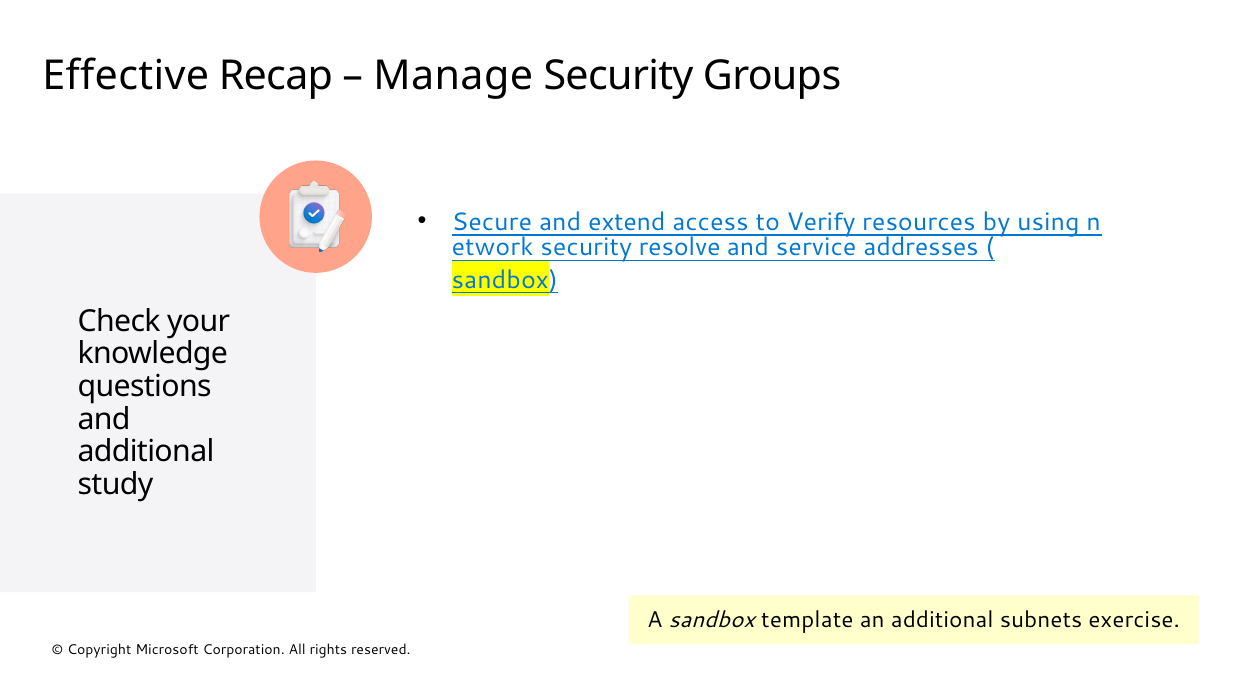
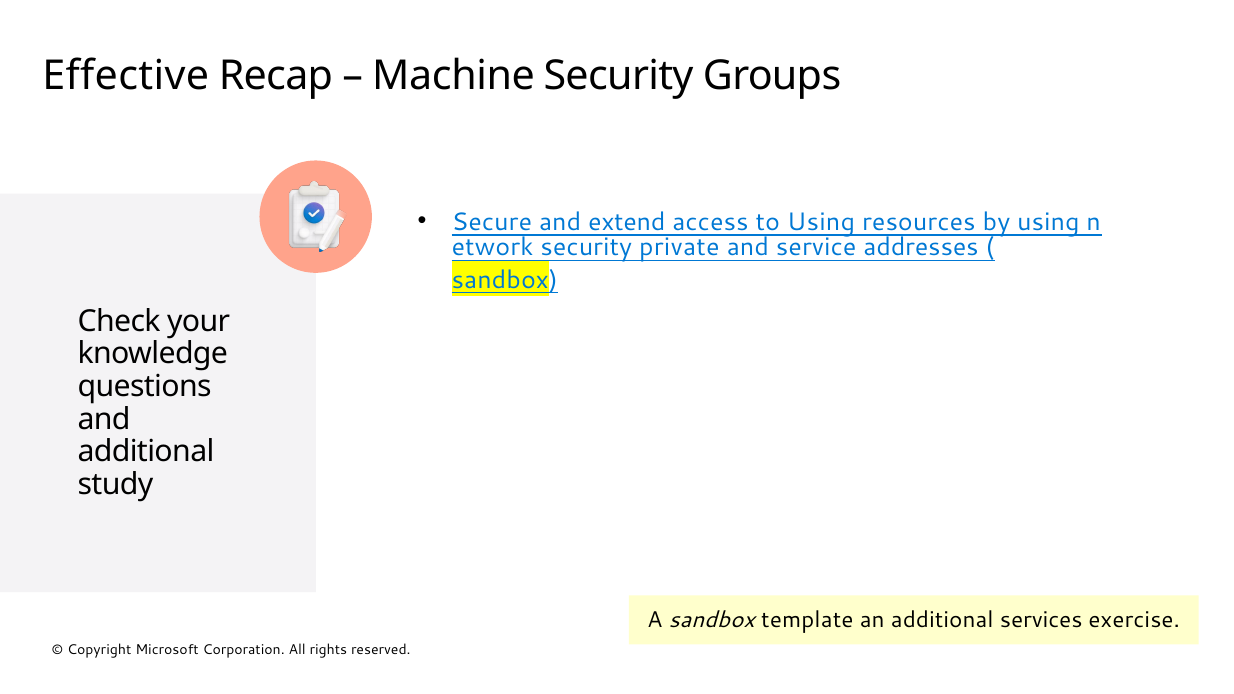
Manage: Manage -> Machine
to Verify: Verify -> Using
resolve: resolve -> private
subnets: subnets -> services
